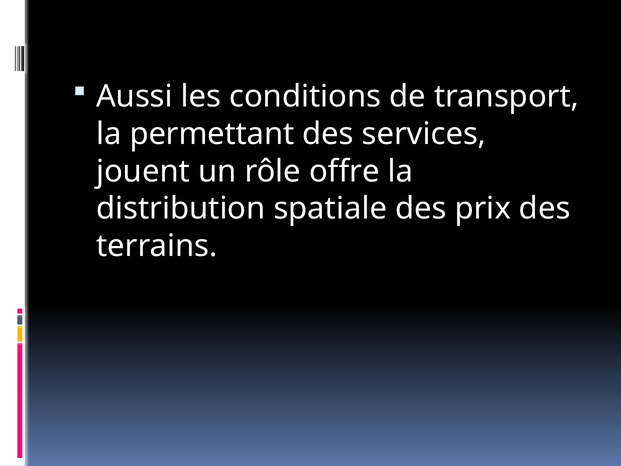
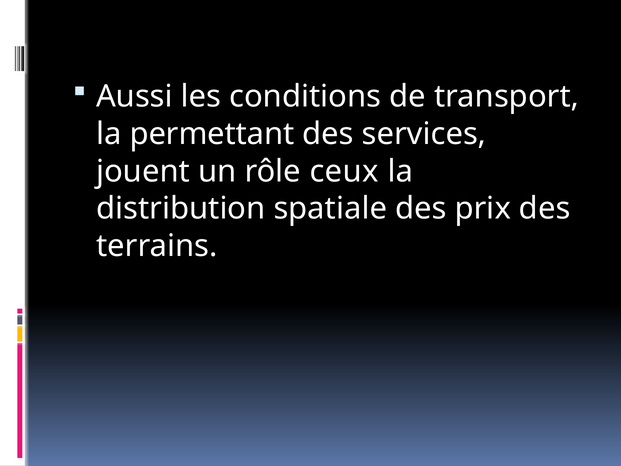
offre: offre -> ceux
